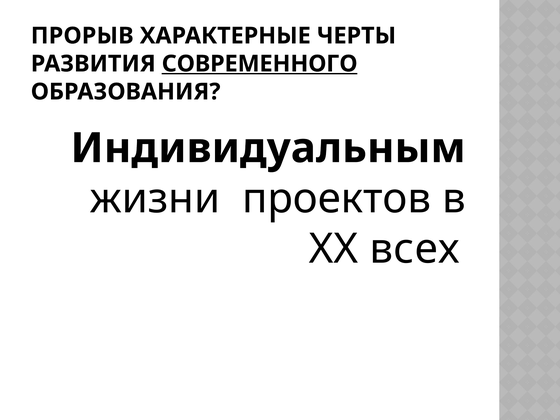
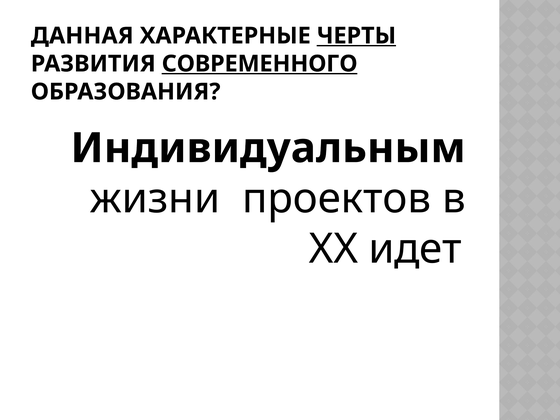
ПРОРЫВ: ПРОРЫВ -> ДАННАЯ
ЧЕРТЫ underline: none -> present
всех: всех -> идет
